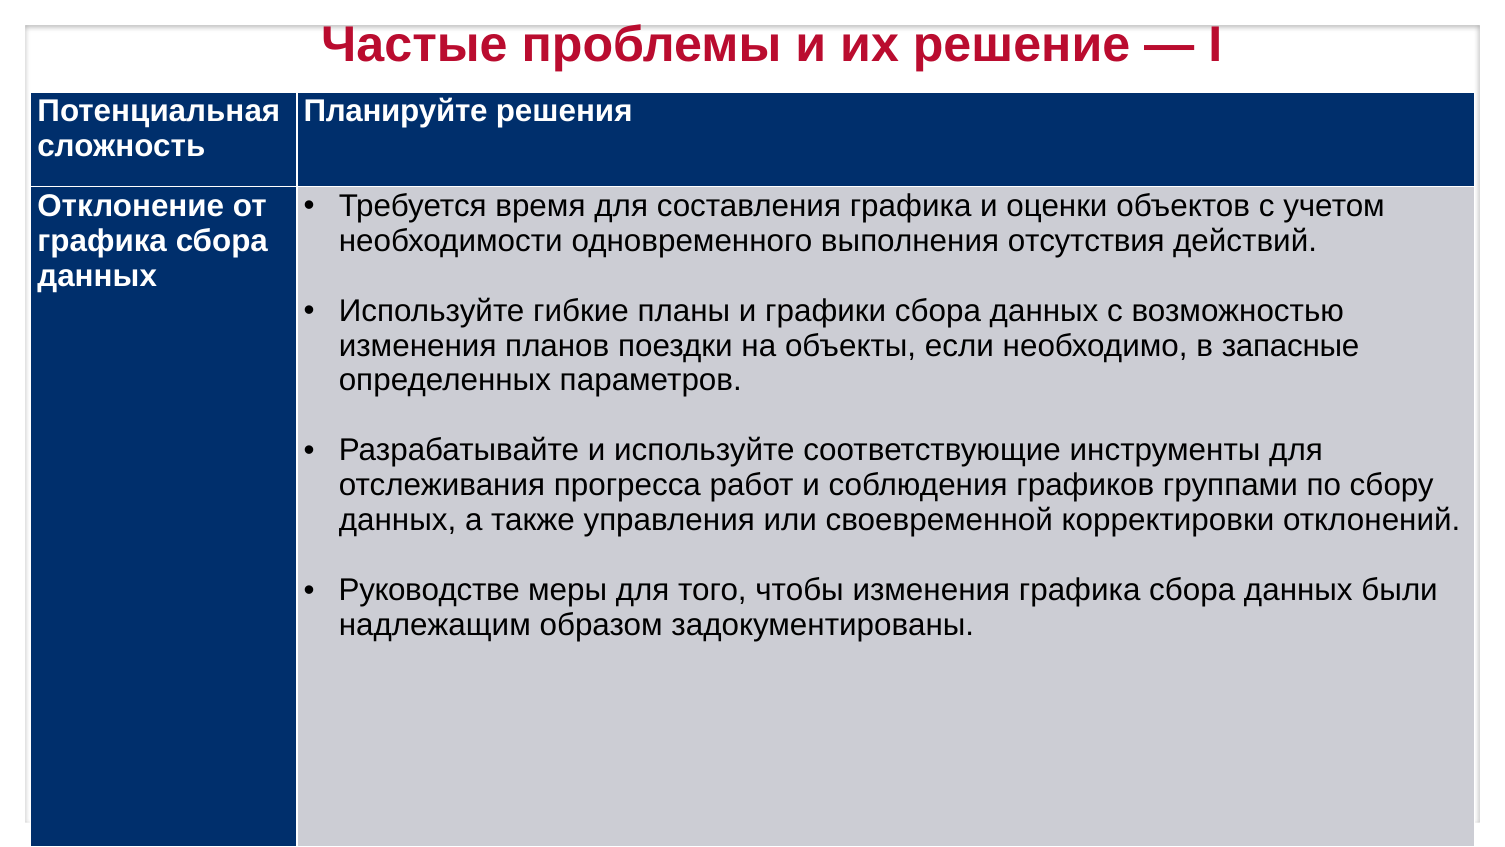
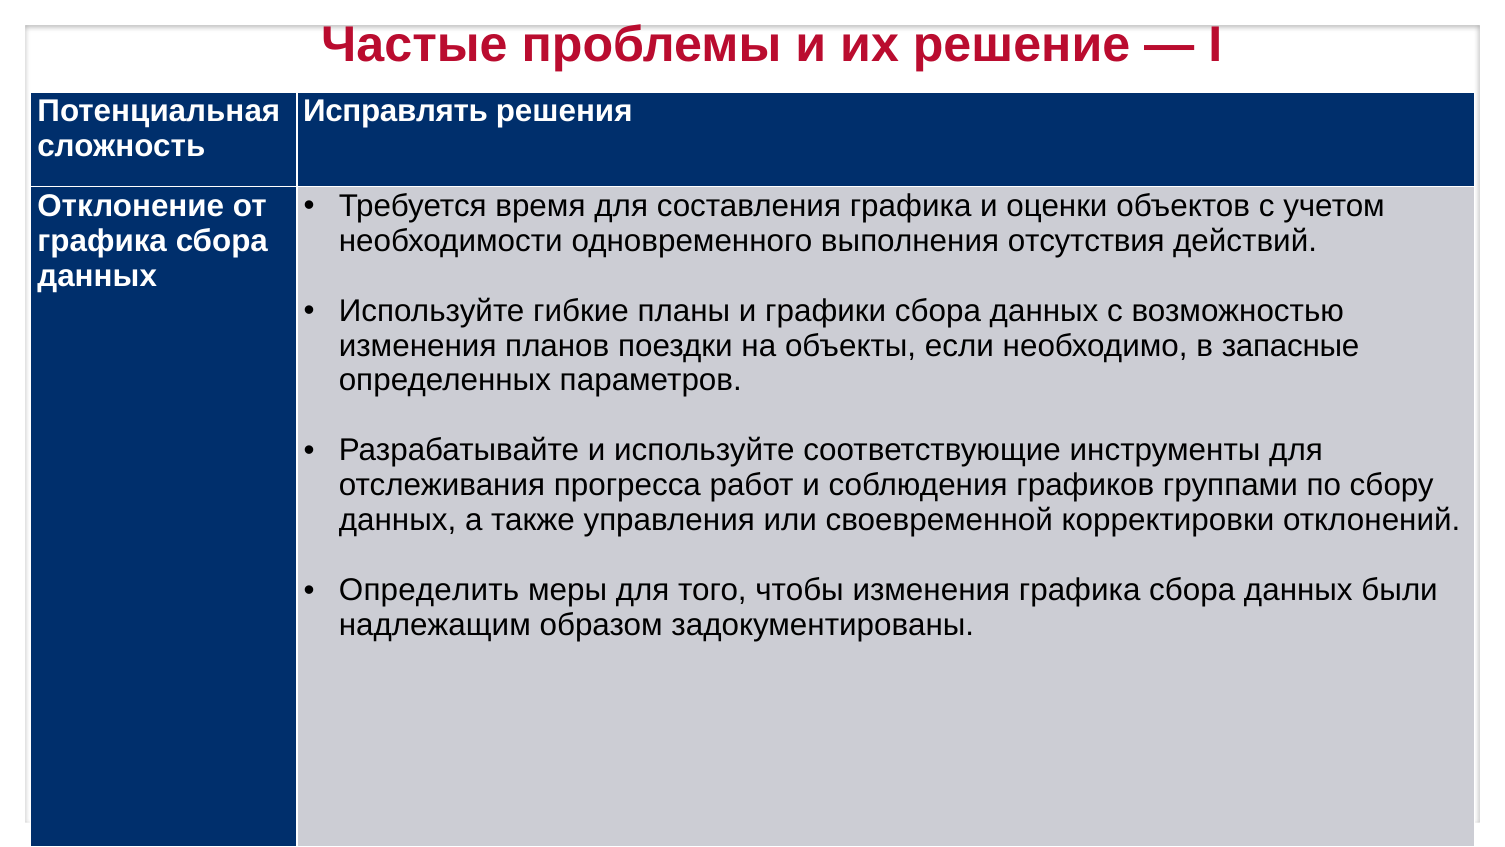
Планируйте: Планируйте -> Исправлять
Руководстве: Руководстве -> Определить
